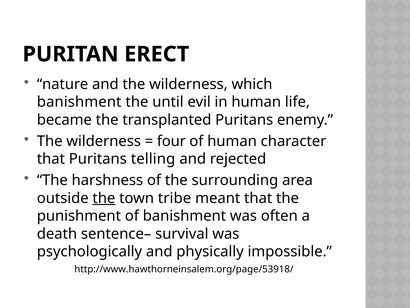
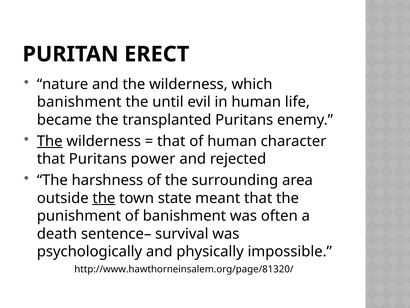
The at (50, 141) underline: none -> present
four at (171, 141): four -> that
telling: telling -> power
tribe: tribe -> state
http://www.hawthorneinsalem.org/page/53918/: http://www.hawthorneinsalem.org/page/53918/ -> http://www.hawthorneinsalem.org/page/81320/
